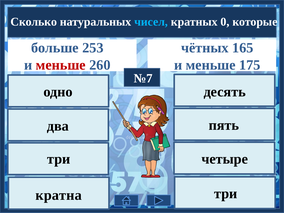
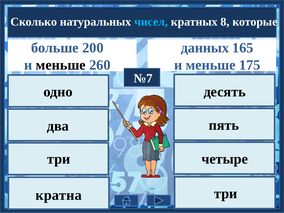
0: 0 -> 8
253: 253 -> 200
чётных: чётных -> данных
меньше at (61, 65) colour: red -> black
